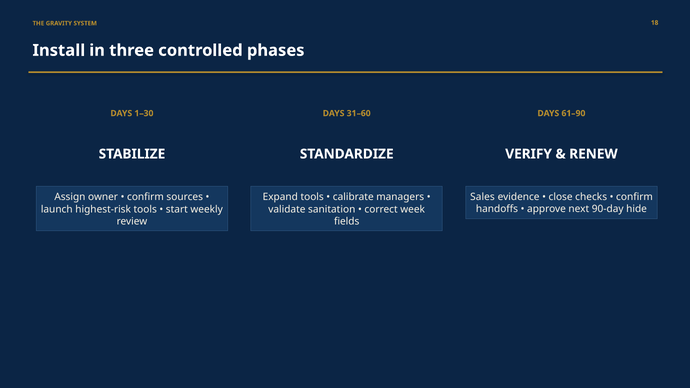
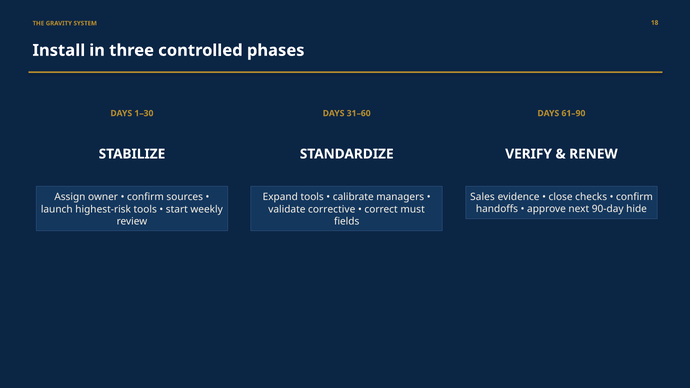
sanitation: sanitation -> corrective
week: week -> must
